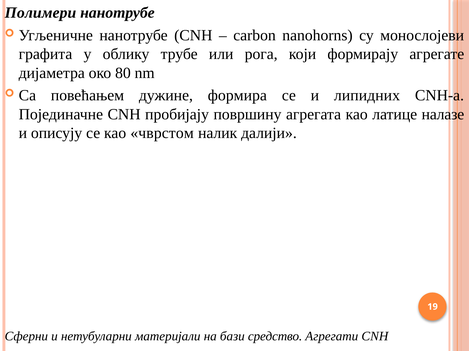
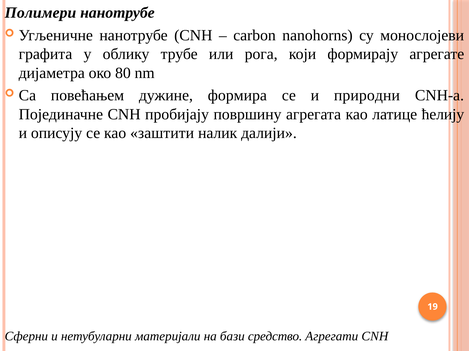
липидних: липидних -> природни
налазе: налазе -> ћелију
чврстом: чврстом -> заштити
